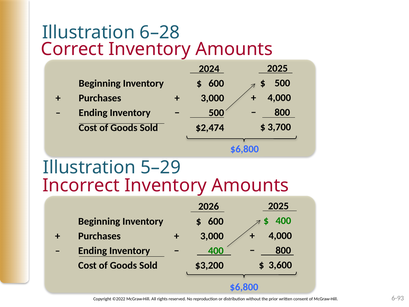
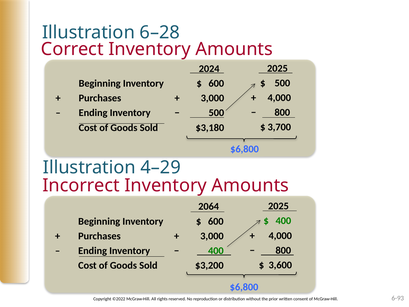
$2,474: $2,474 -> $3,180
5–29: 5–29 -> 4–29
2026: 2026 -> 2064
